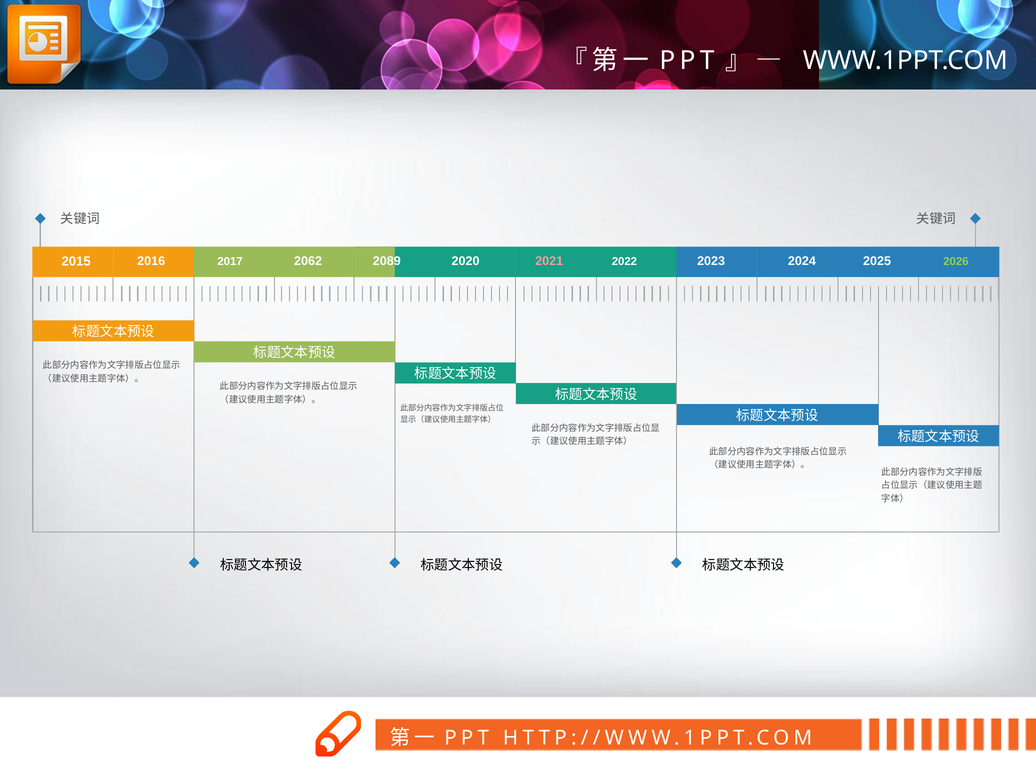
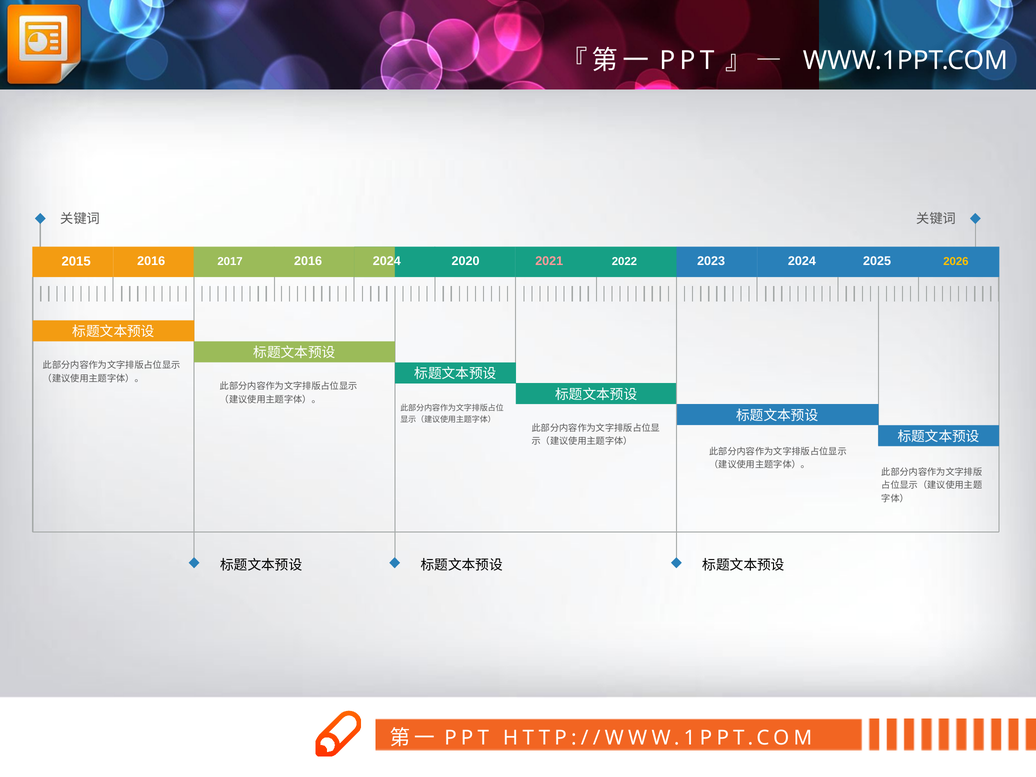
2017 2062: 2062 -> 2016
2026 colour: light green -> yellow
2089 at (387, 261): 2089 -> 2024
